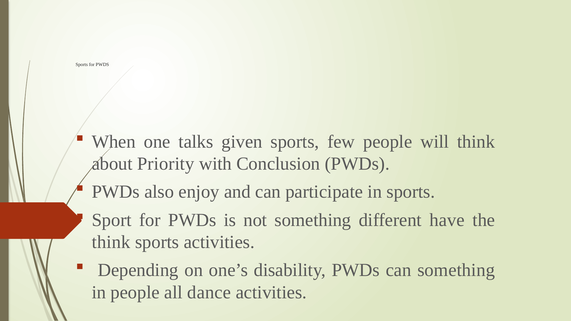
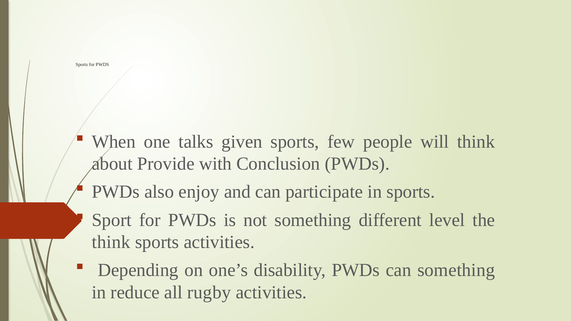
Priority: Priority -> Provide
have: have -> level
in people: people -> reduce
dance: dance -> rugby
